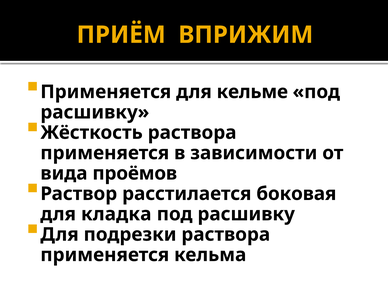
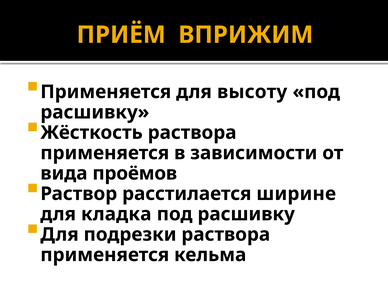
кельме: кельме -> высоту
боковая: боковая -> ширине
